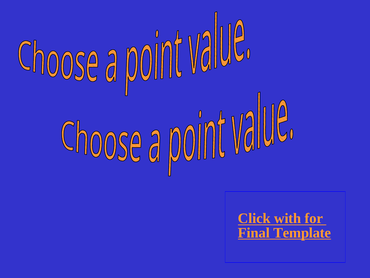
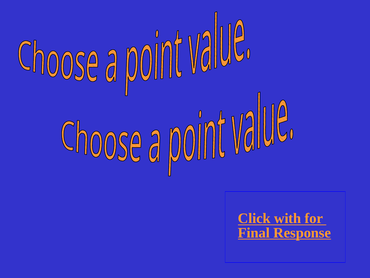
Template: Template -> Response
